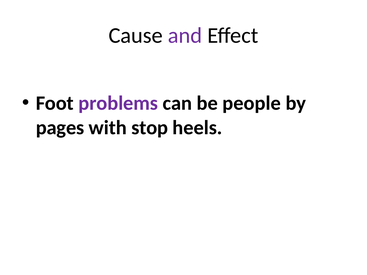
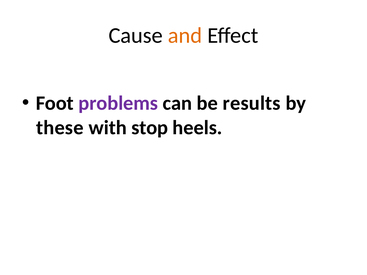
and colour: purple -> orange
people: people -> results
pages: pages -> these
